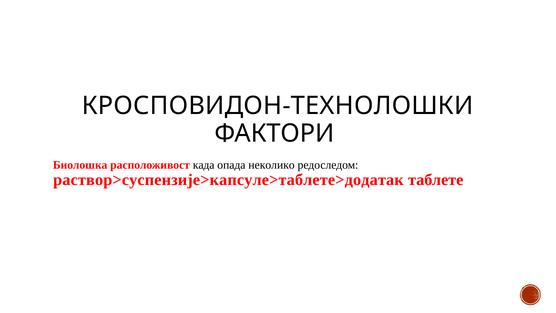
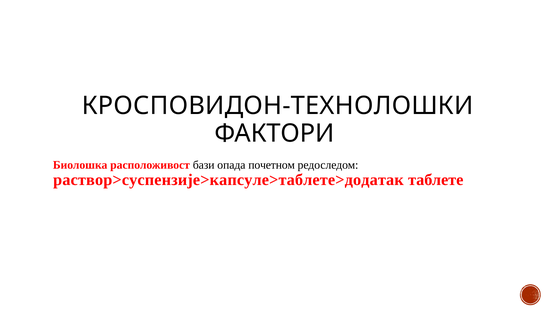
када: када -> бази
неколико: неколико -> почетном
